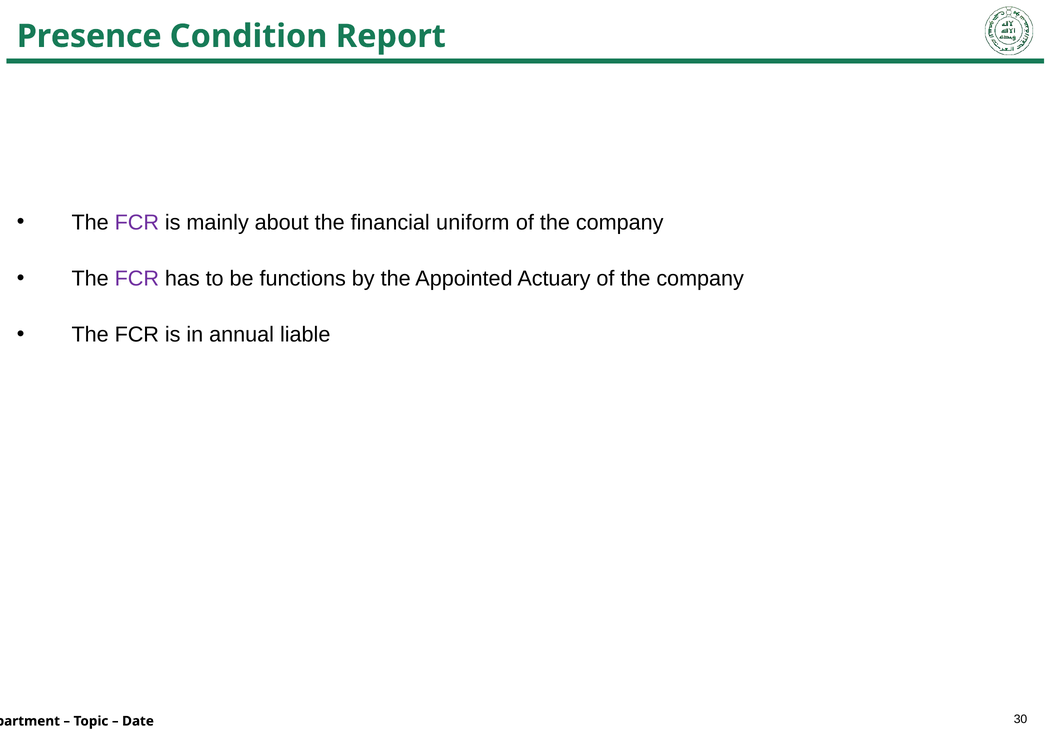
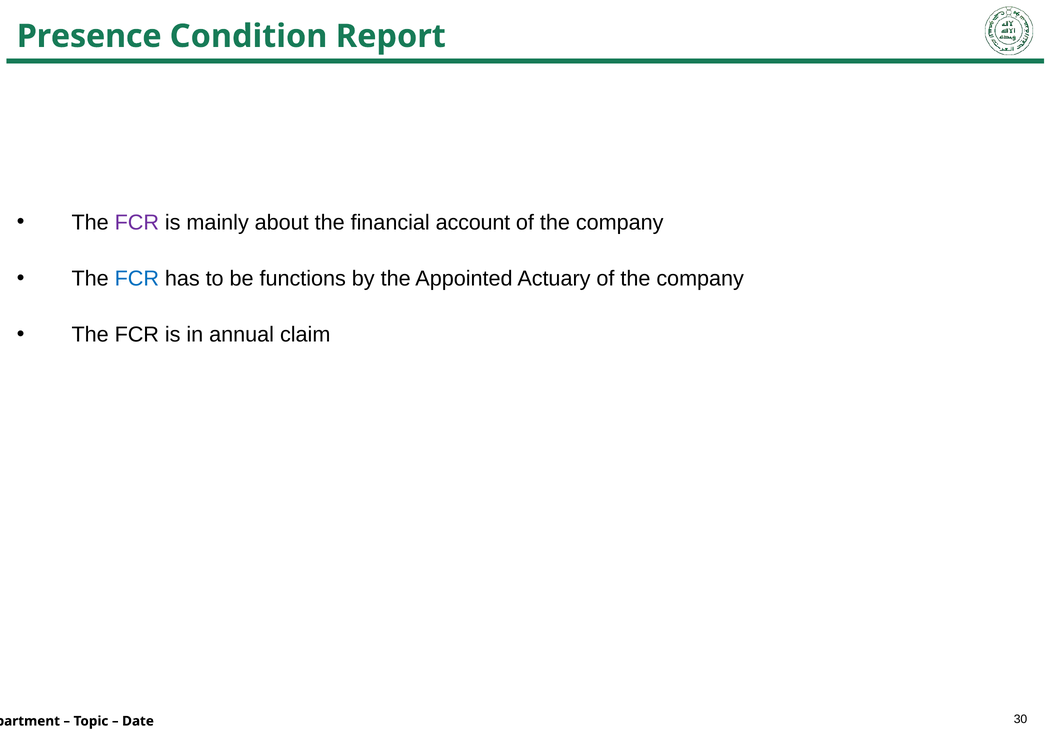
uniform: uniform -> account
FCR at (137, 279) colour: purple -> blue
liable: liable -> claim
